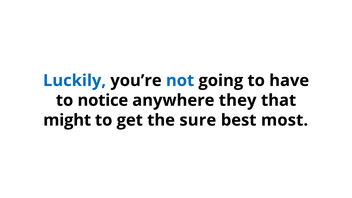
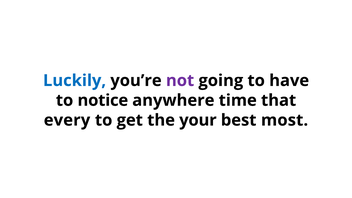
not colour: blue -> purple
they: they -> time
might: might -> every
sure: sure -> your
